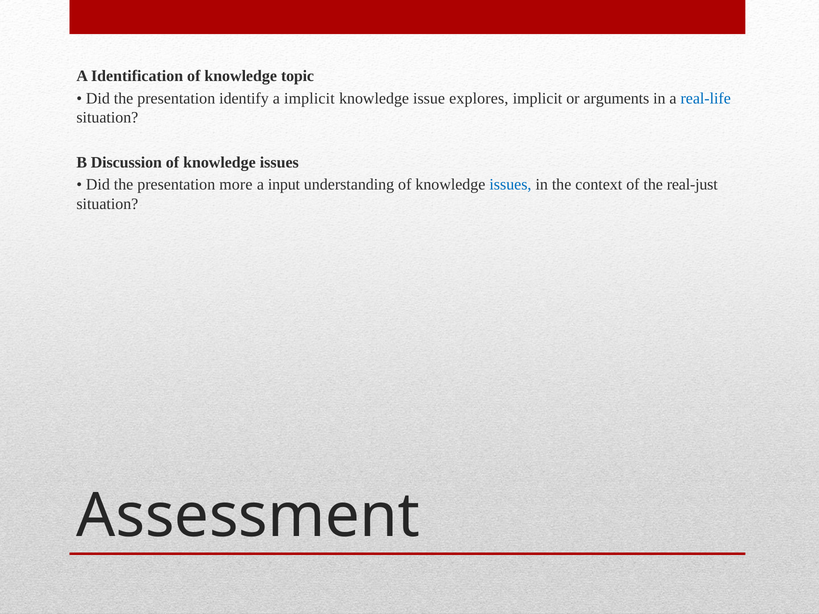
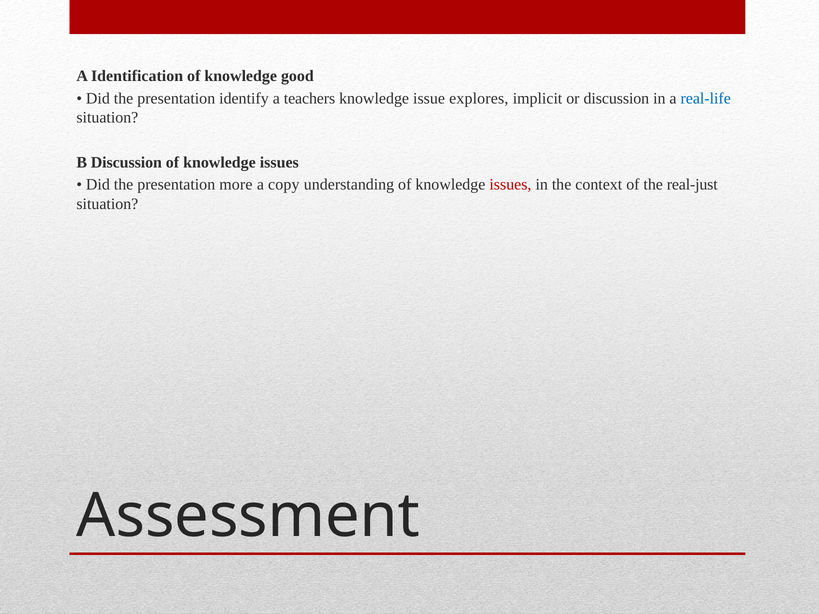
topic: topic -> good
a implicit: implicit -> teachers
or arguments: arguments -> discussion
input: input -> copy
issues at (510, 185) colour: blue -> red
